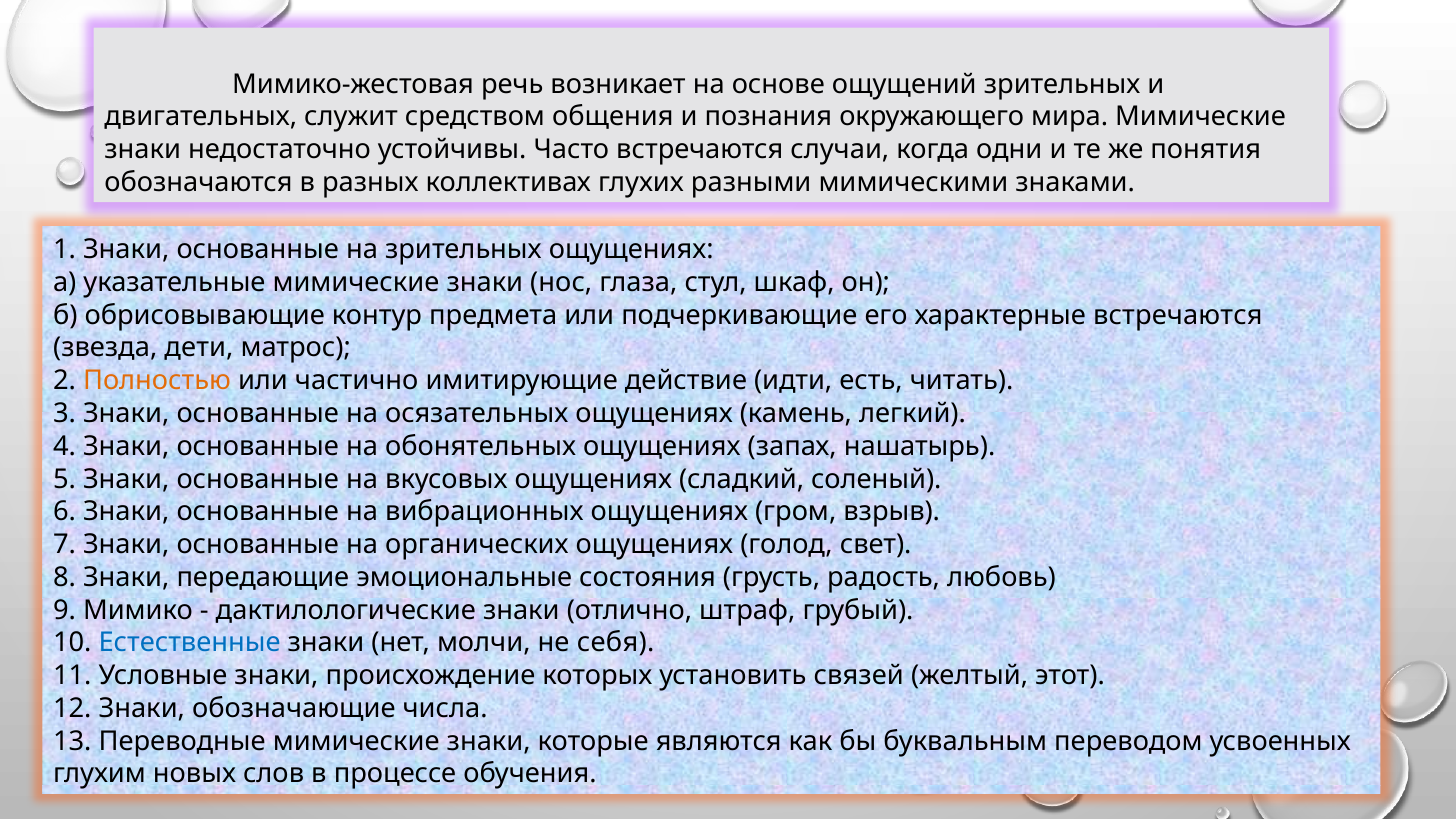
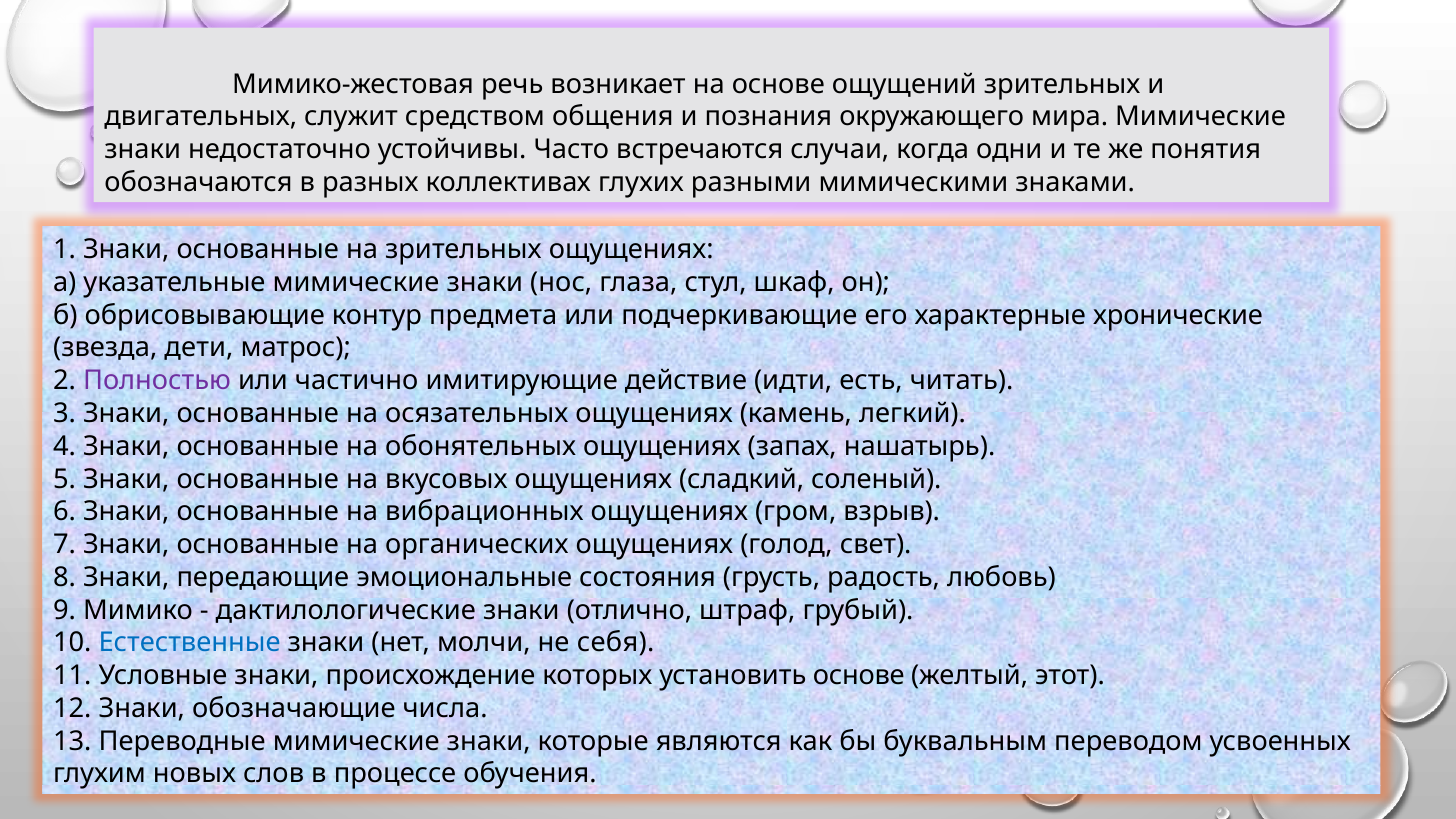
характерные встречаются: встречаются -> хронические
Полностью colour: orange -> purple
установить связей: связей -> основе
